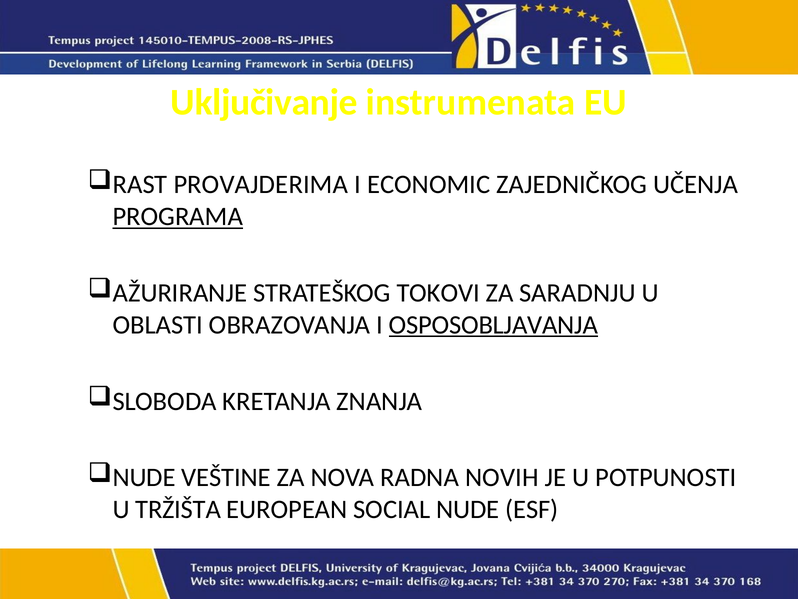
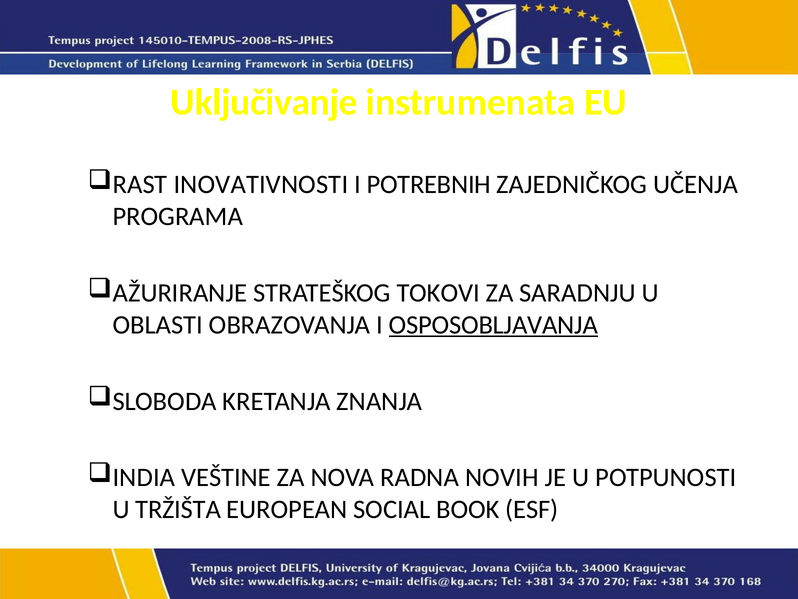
PROVAJDERIMA: PROVAJDERIMA -> INOVATIVNOSTI
ECONOMIC: ECONOMIC -> POTREBNIH
PROGRAMA underline: present -> none
NUDE at (144, 477): NUDE -> INDIA
SOCIAL NUDE: NUDE -> BOOK
